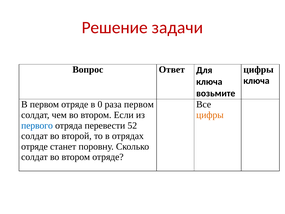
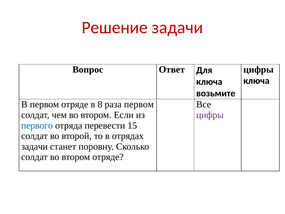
0: 0 -> 8
цифры at (210, 115) colour: orange -> purple
52: 52 -> 15
отряде at (34, 146): отряде -> задачи
